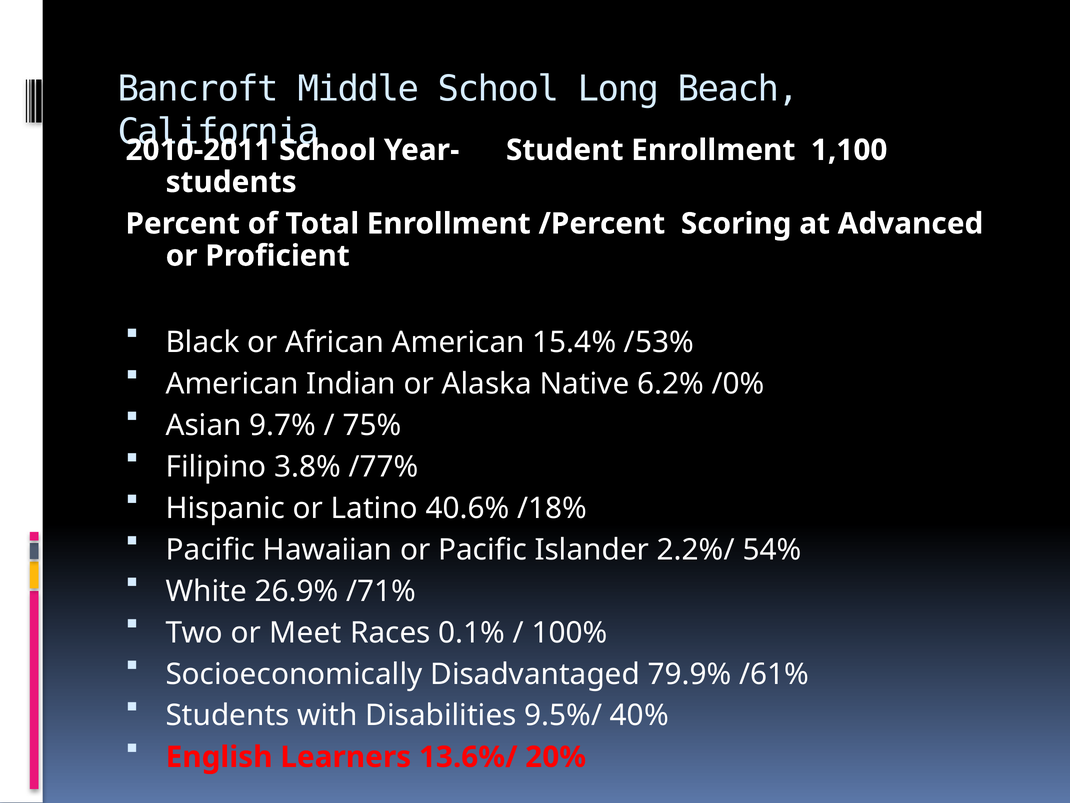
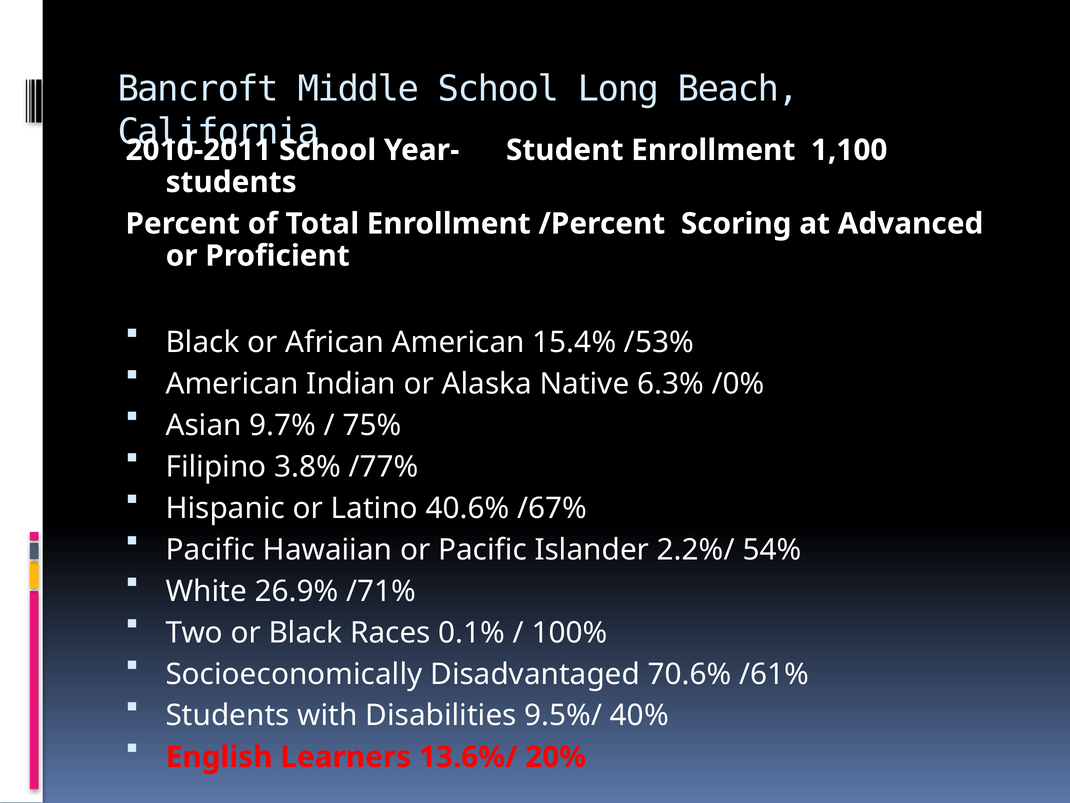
6.2%: 6.2% -> 6.3%
/18%: /18% -> /67%
or Meet: Meet -> Black
79.9%: 79.9% -> 70.6%
